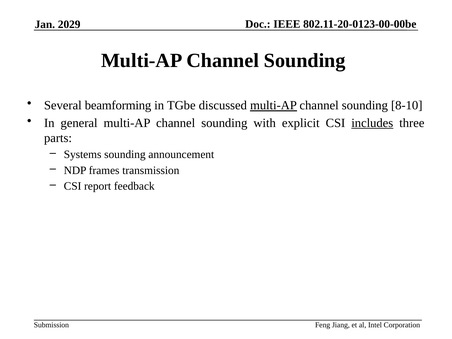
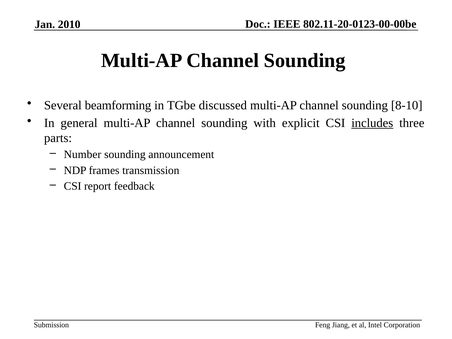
2029: 2029 -> 2010
multi-AP at (273, 105) underline: present -> none
Systems: Systems -> Number
